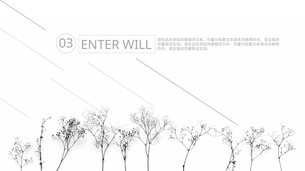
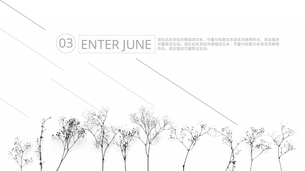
WILL: WILL -> JUNE
